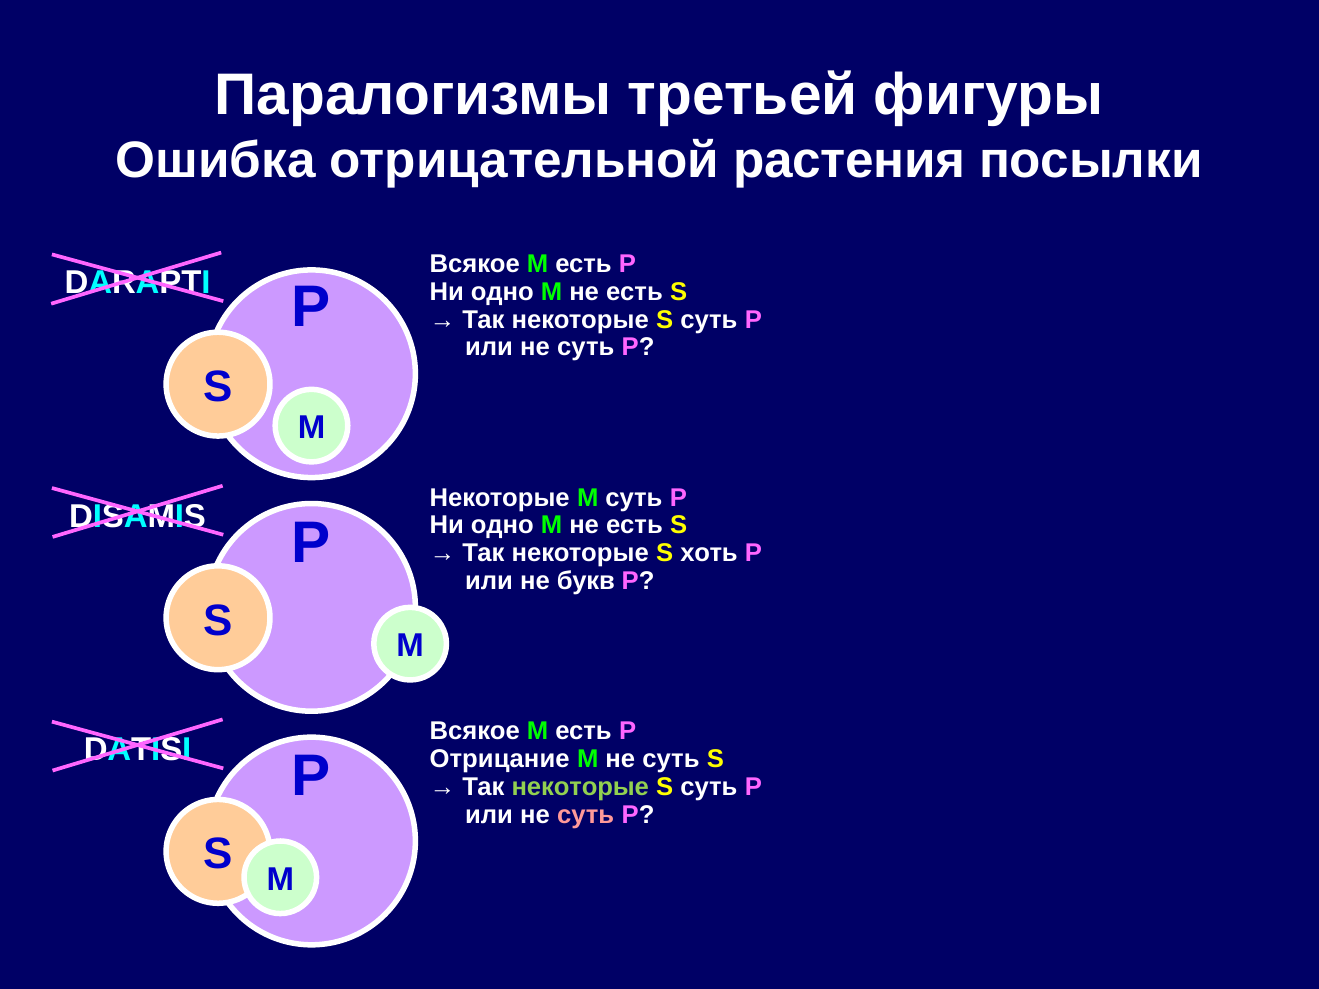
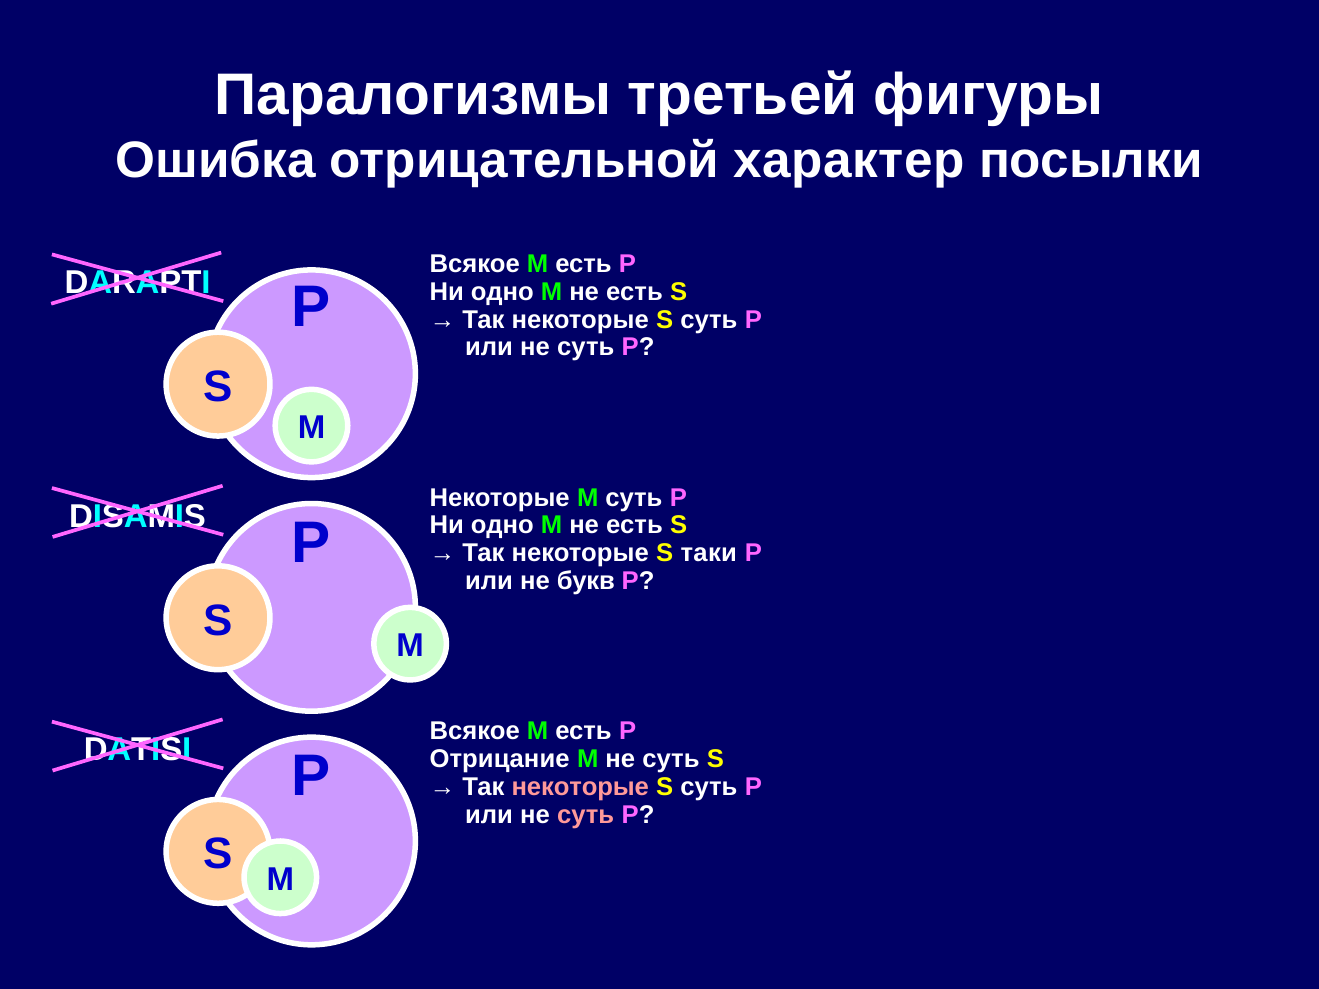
растения: растения -> характер
хоть: хоть -> таки
некоторые at (580, 787) colour: light green -> pink
